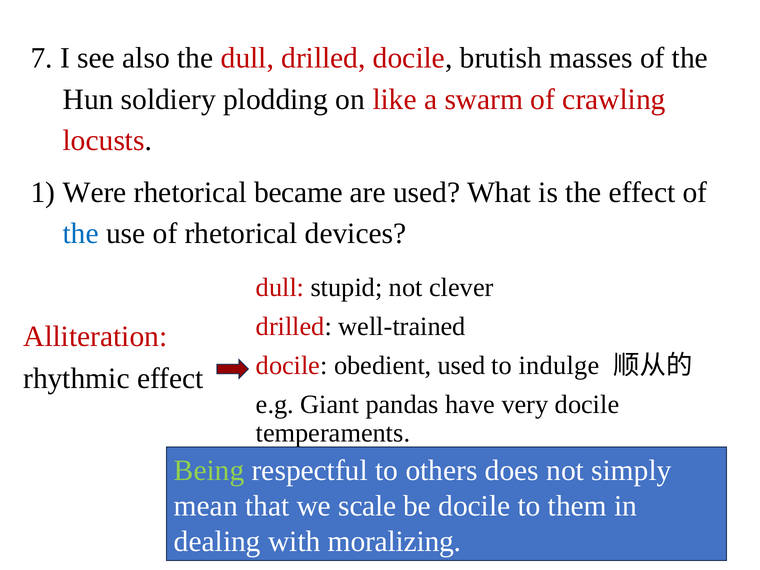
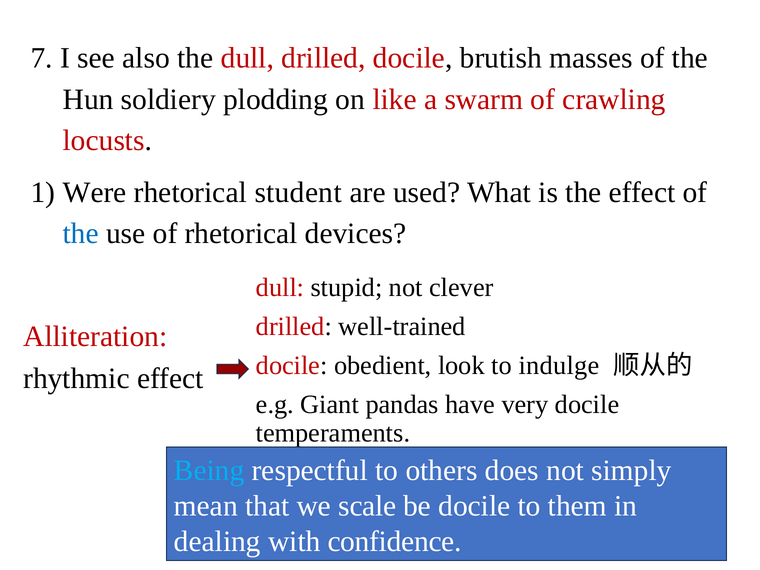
became: became -> student
obedient used: used -> look
Being colour: light green -> light blue
moralizing: moralizing -> confidence
